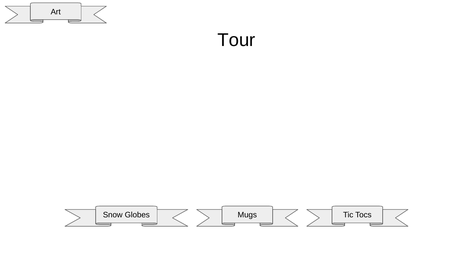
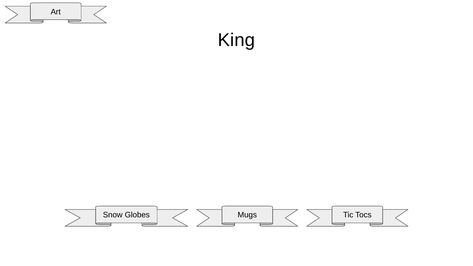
Tour: Tour -> King
